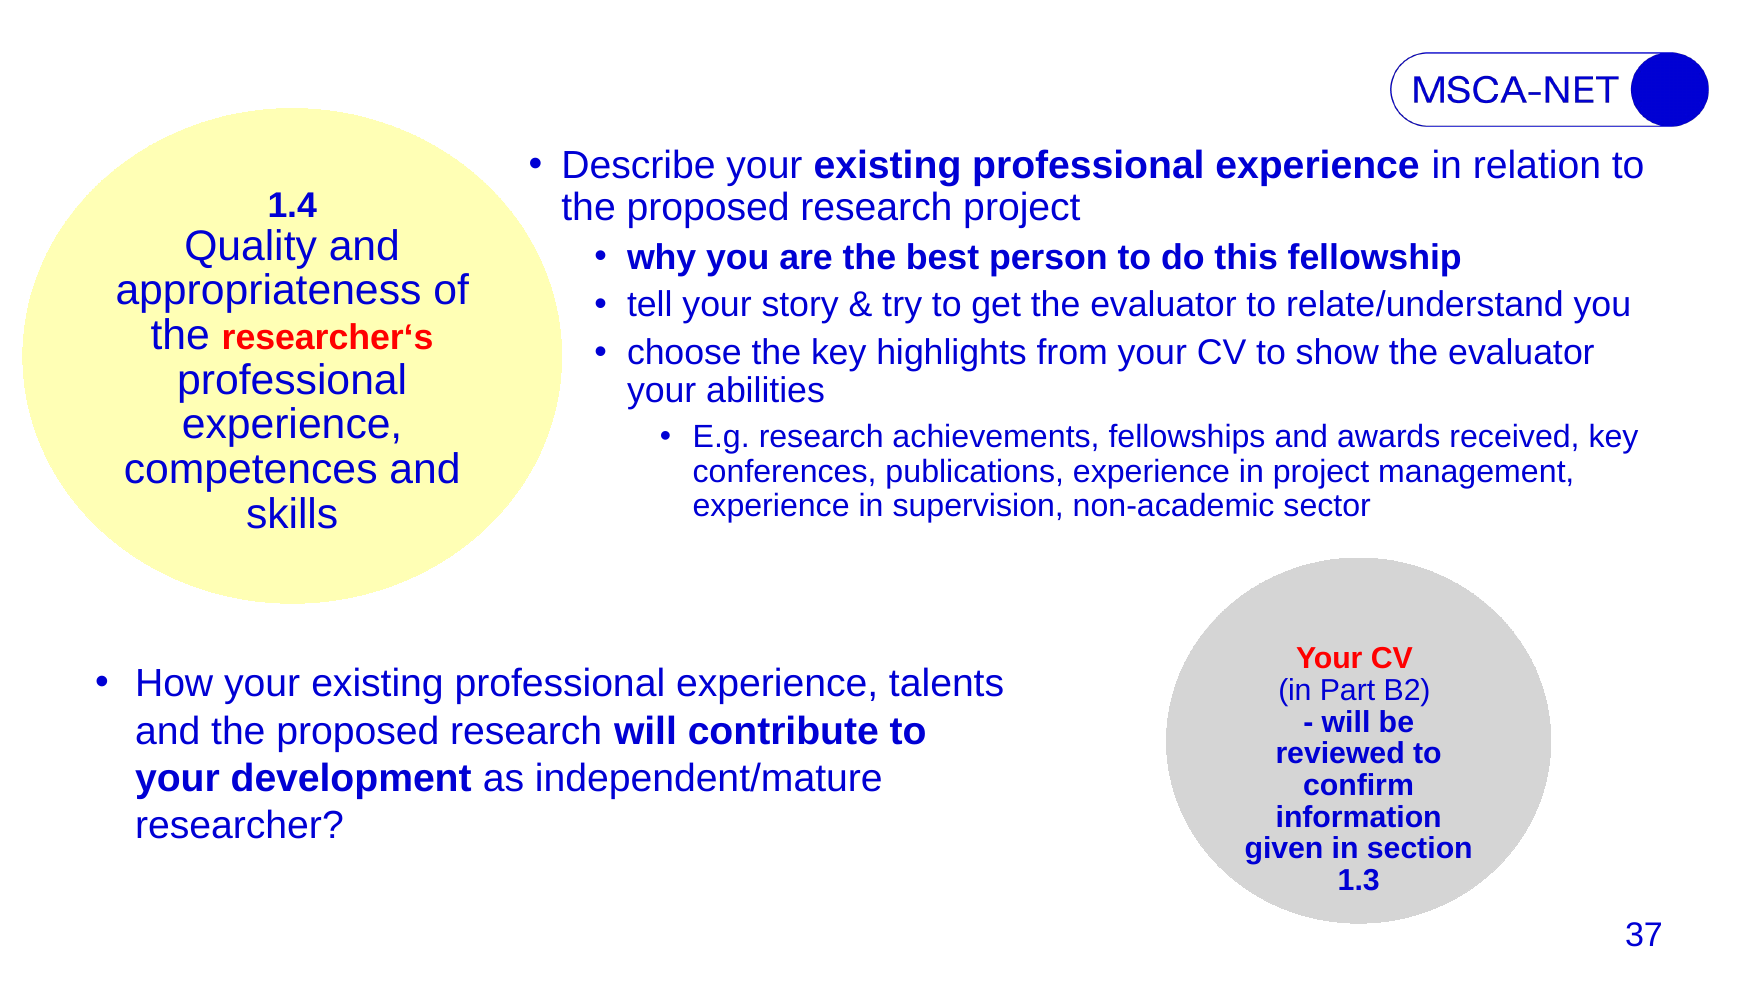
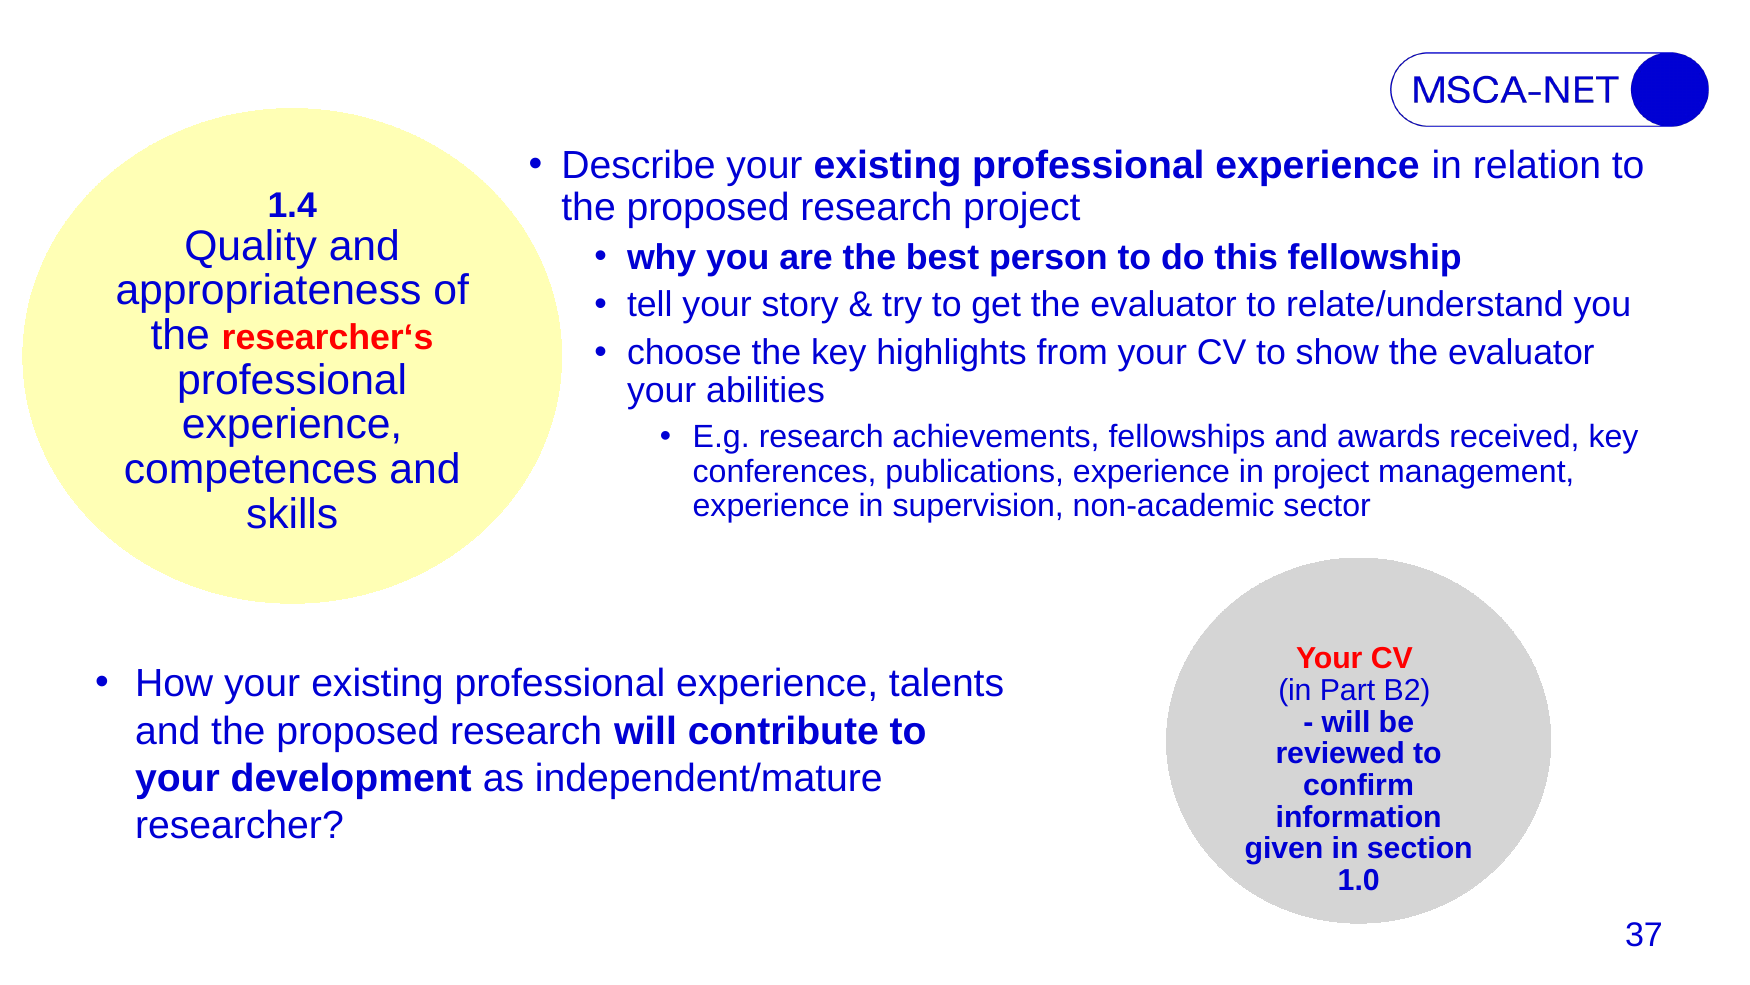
1.3: 1.3 -> 1.0
